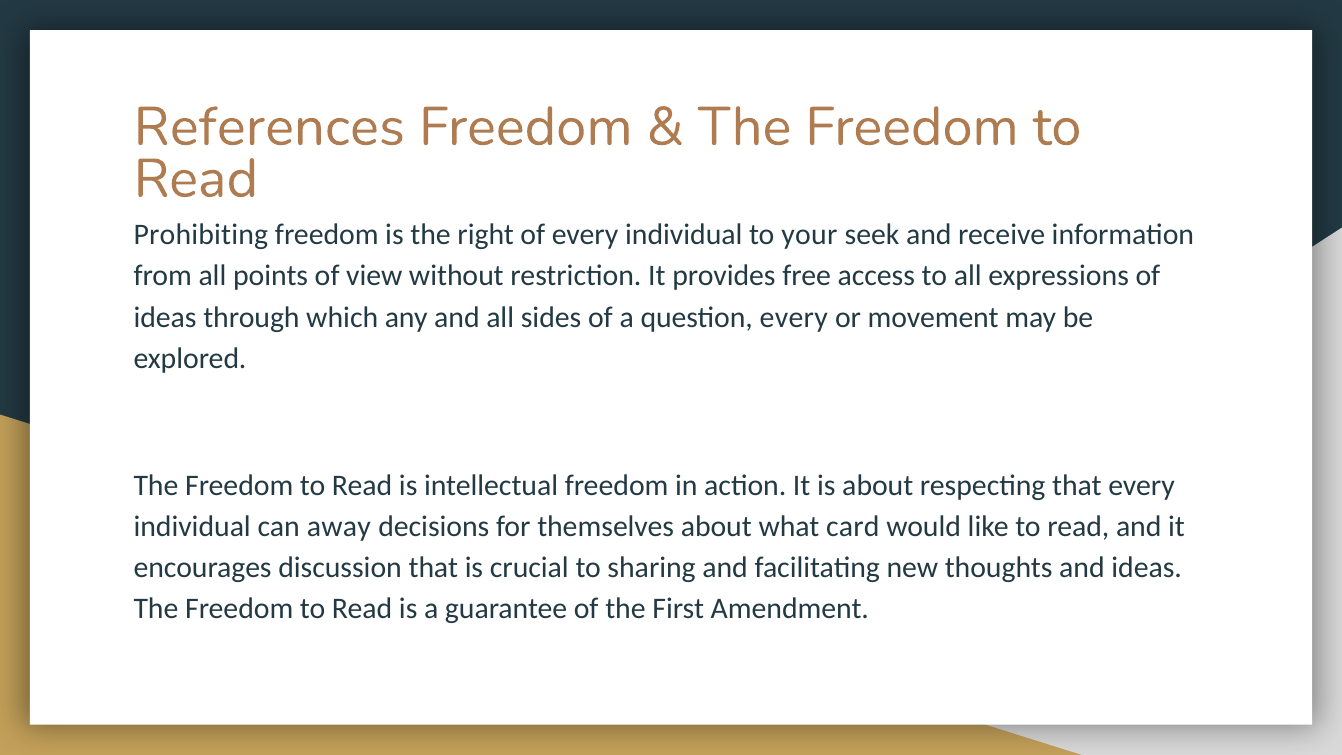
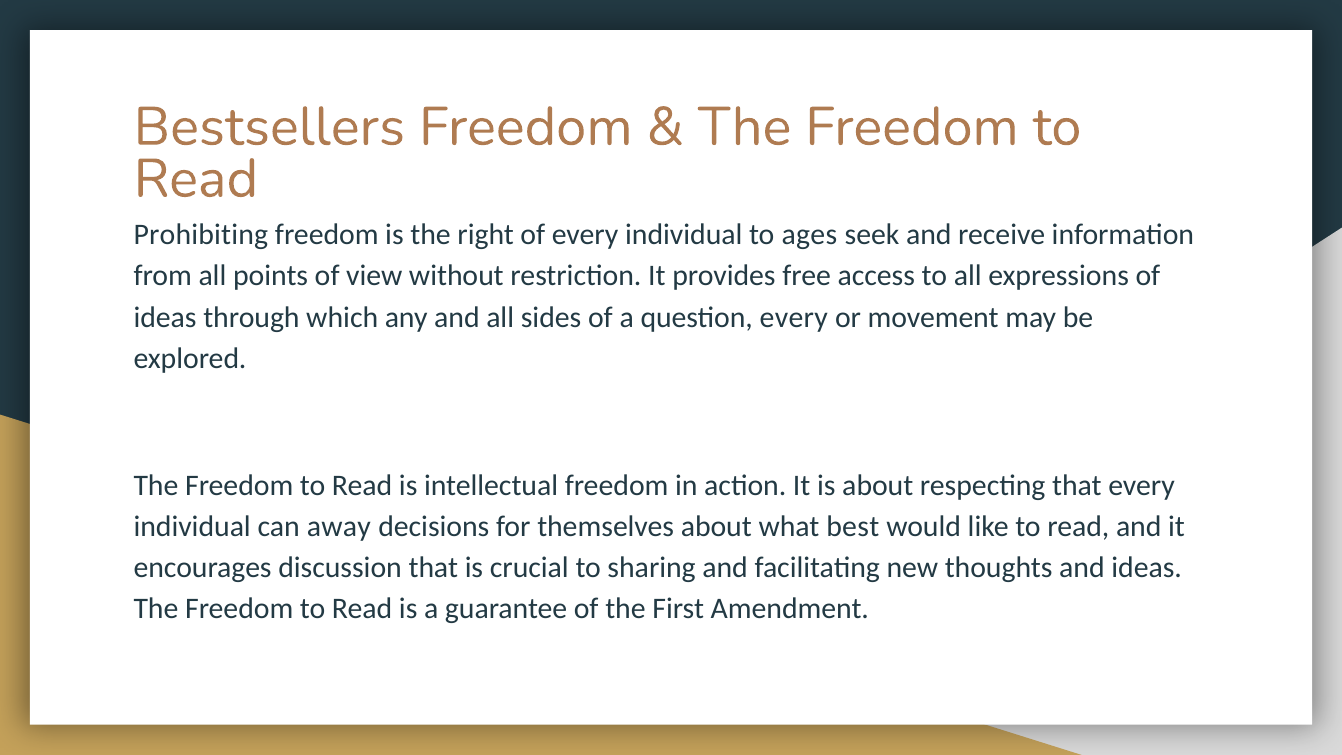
References: References -> Bestsellers
your: your -> ages
card: card -> best
